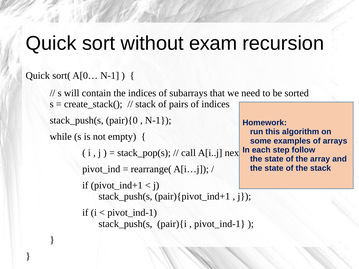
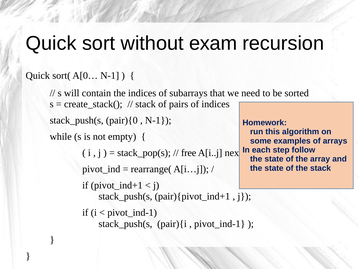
call: call -> free
